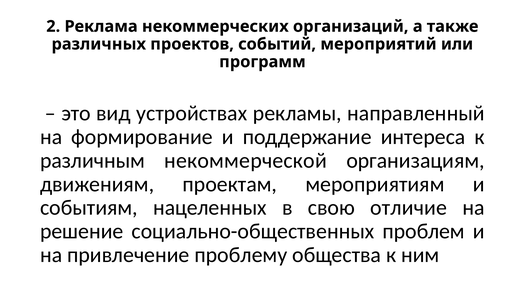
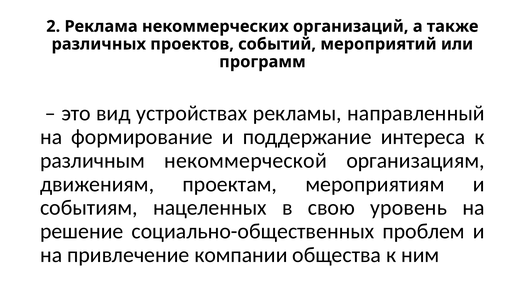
отличие: отличие -> уровень
проблему: проблему -> компании
